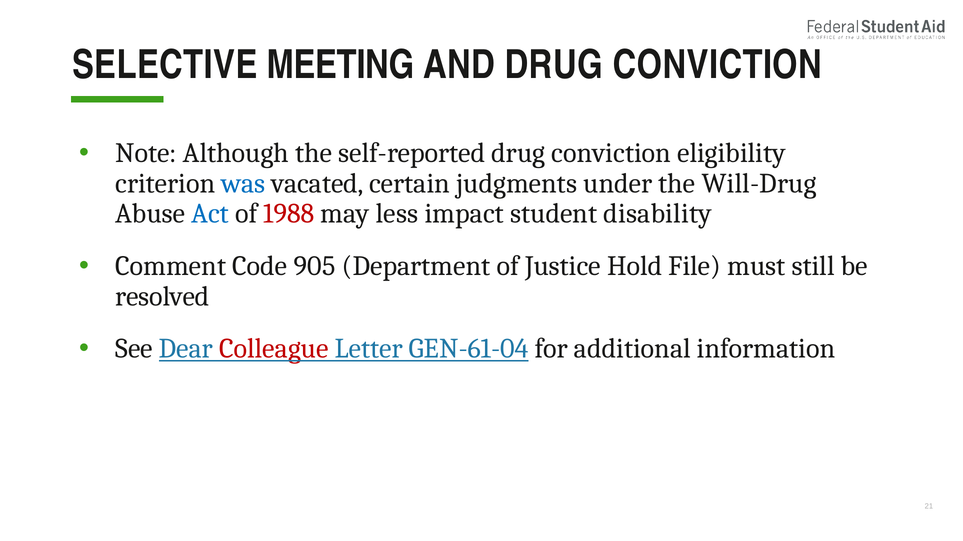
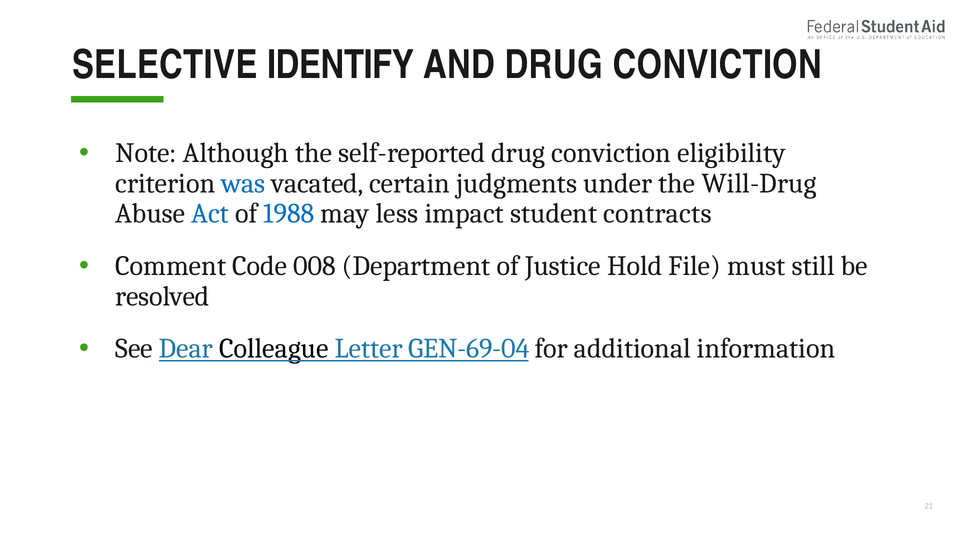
MEETING: MEETING -> IDENTIFY
1988 colour: red -> blue
disability: disability -> contracts
905: 905 -> 008
Colleague colour: red -> black
GEN-61-04: GEN-61-04 -> GEN-69-04
